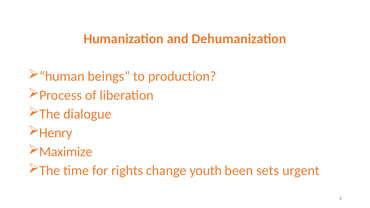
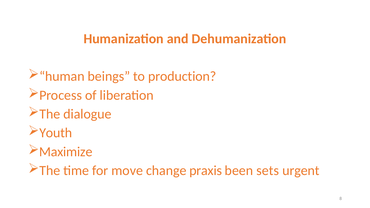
Henry: Henry -> Youth
rights: rights -> move
youth: youth -> praxis
